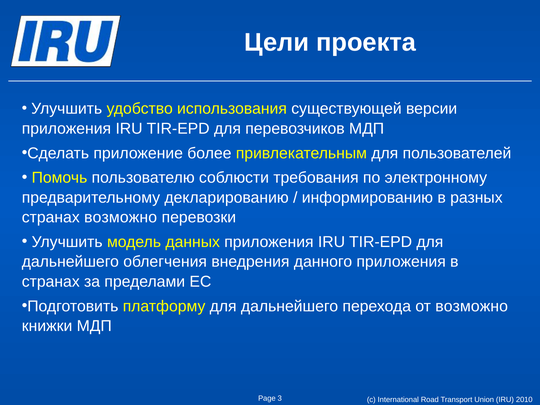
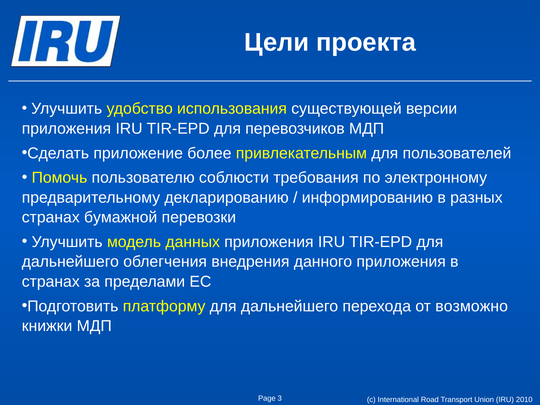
странах возможно: возможно -> бумажной
